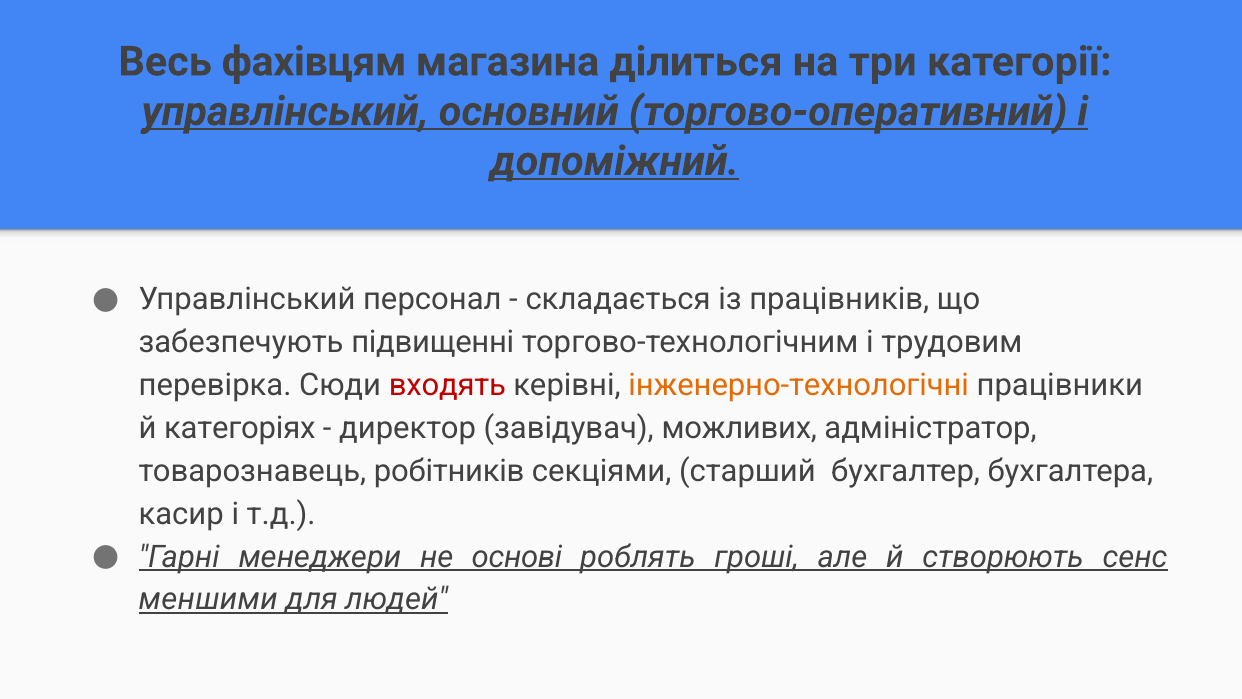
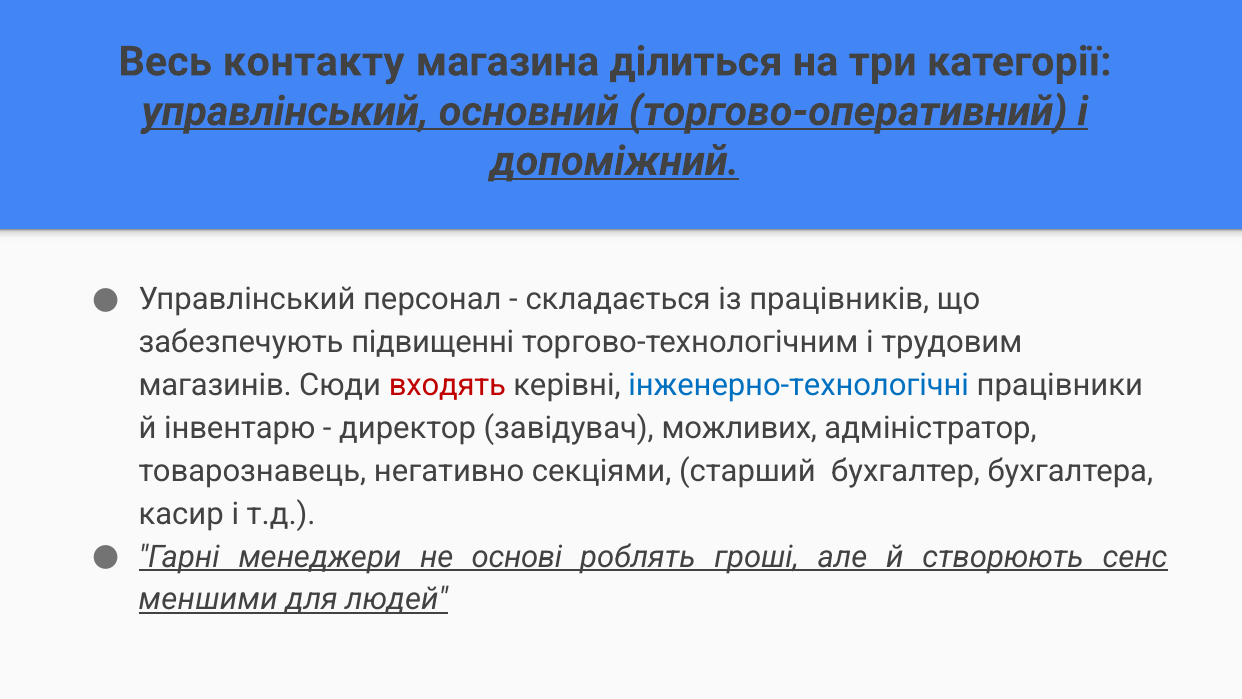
фахівцям: фахівцям -> контакту
перевірка: перевірка -> магазинів
інженерно-технологічні colour: orange -> blue
категоріях: категоріях -> інвентарю
робітників: робітників -> негативно
